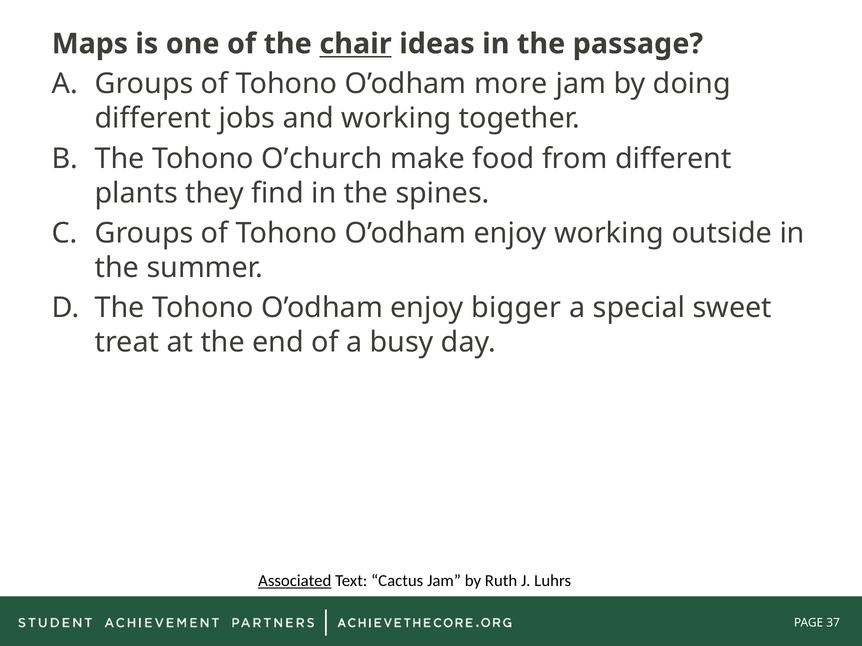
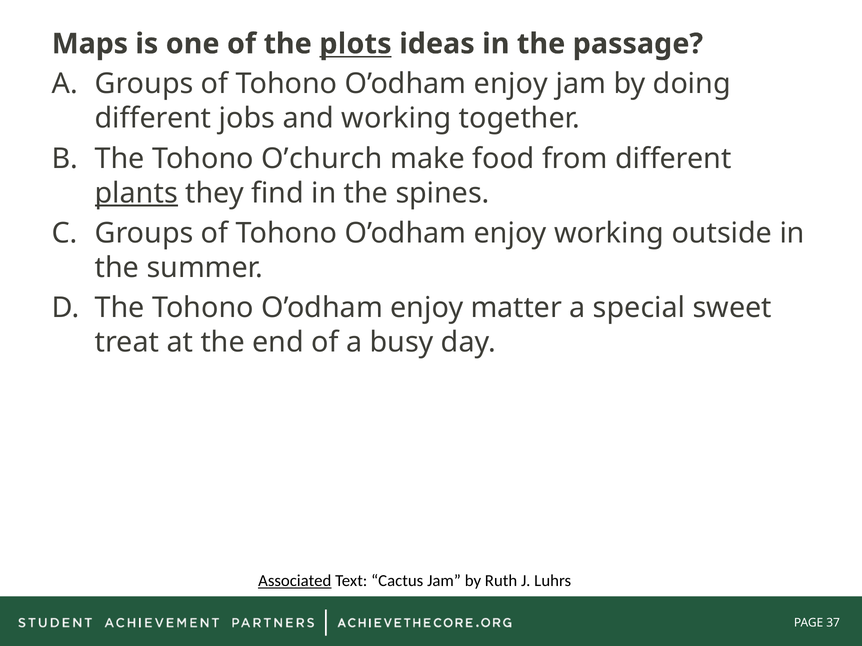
chair: chair -> plots
more at (511, 84): more -> enjoy
plants underline: none -> present
bigger: bigger -> matter
